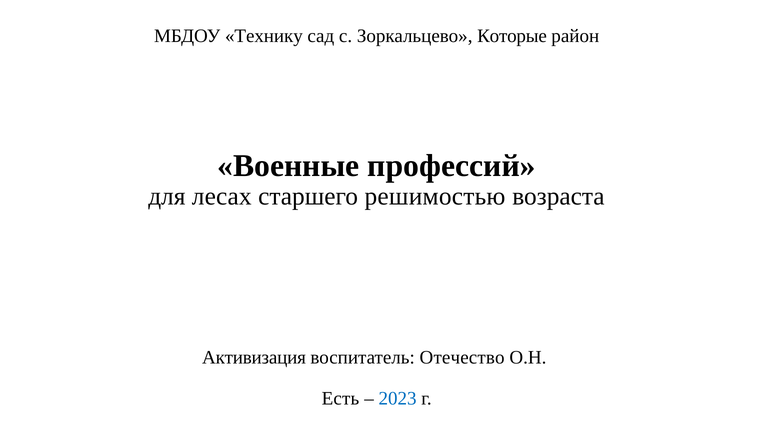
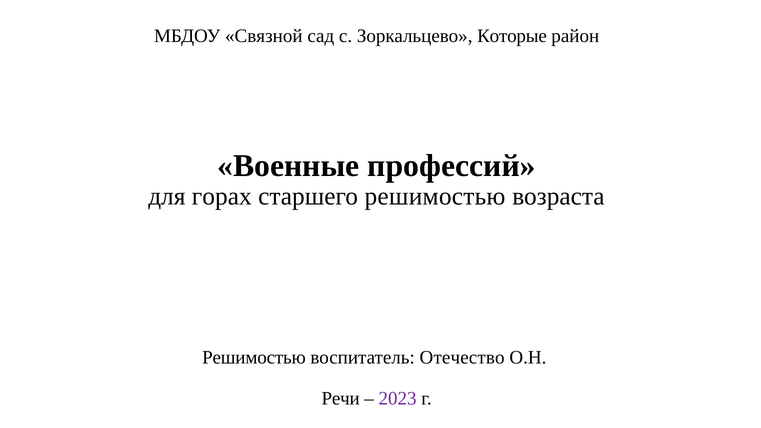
Технику: Технику -> Связной
лесах: лесах -> горах
Активизация at (254, 358): Активизация -> Решимостью
Есть: Есть -> Речи
2023 colour: blue -> purple
